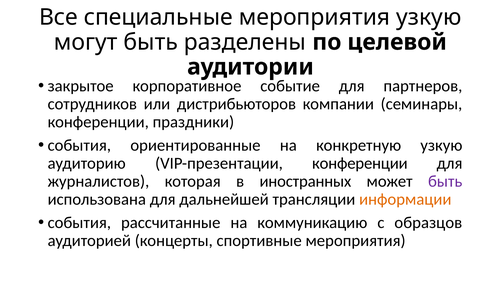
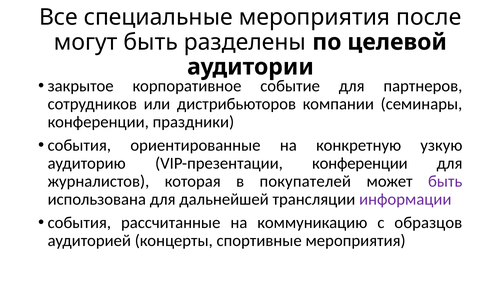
мероприятия узкую: узкую -> после
иностранных: иностранных -> покупателей
информации colour: orange -> purple
